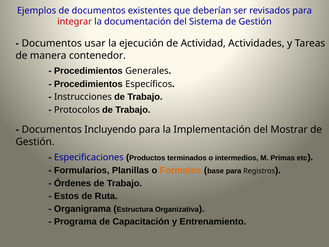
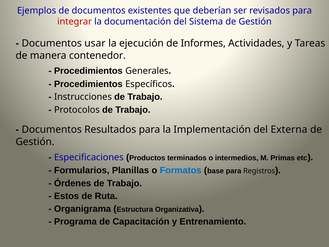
Actividad: Actividad -> Informes
Incluyendo: Incluyendo -> Resultados
Mostrar: Mostrar -> Externa
Formatos colour: orange -> blue
